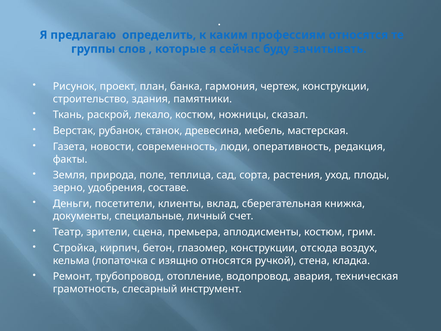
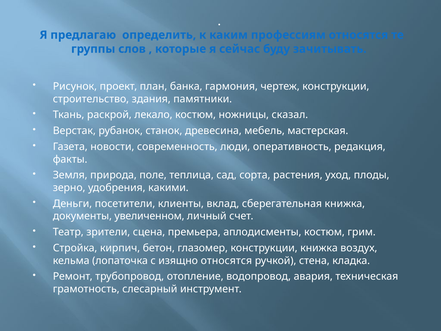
составе: составе -> какими
специальные: специальные -> увеличенном
конструкции отсюда: отсюда -> книжка
